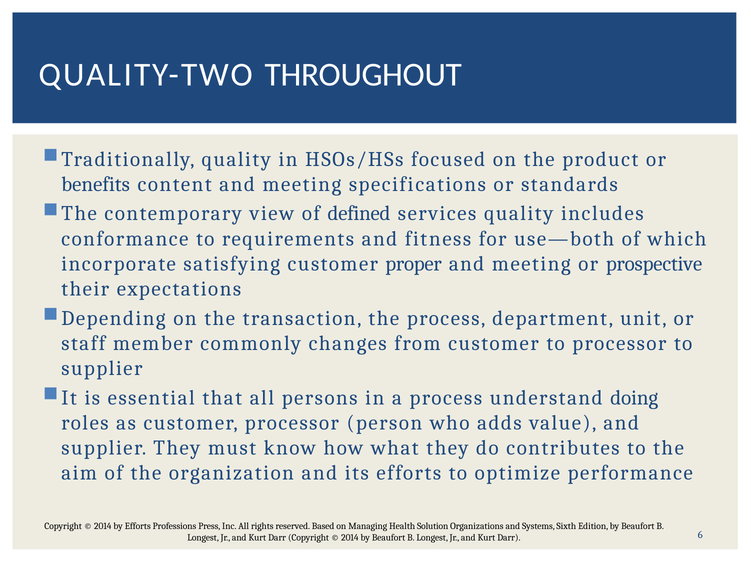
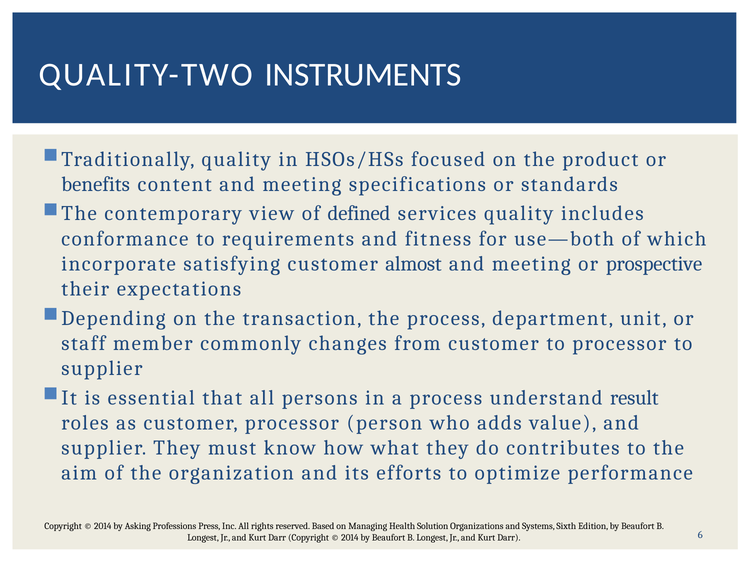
THROUGHOUT: THROUGHOUT -> INSTRUMENTS
proper: proper -> almost
doing: doing -> result
Efforts at (138, 526): Efforts -> Asking
